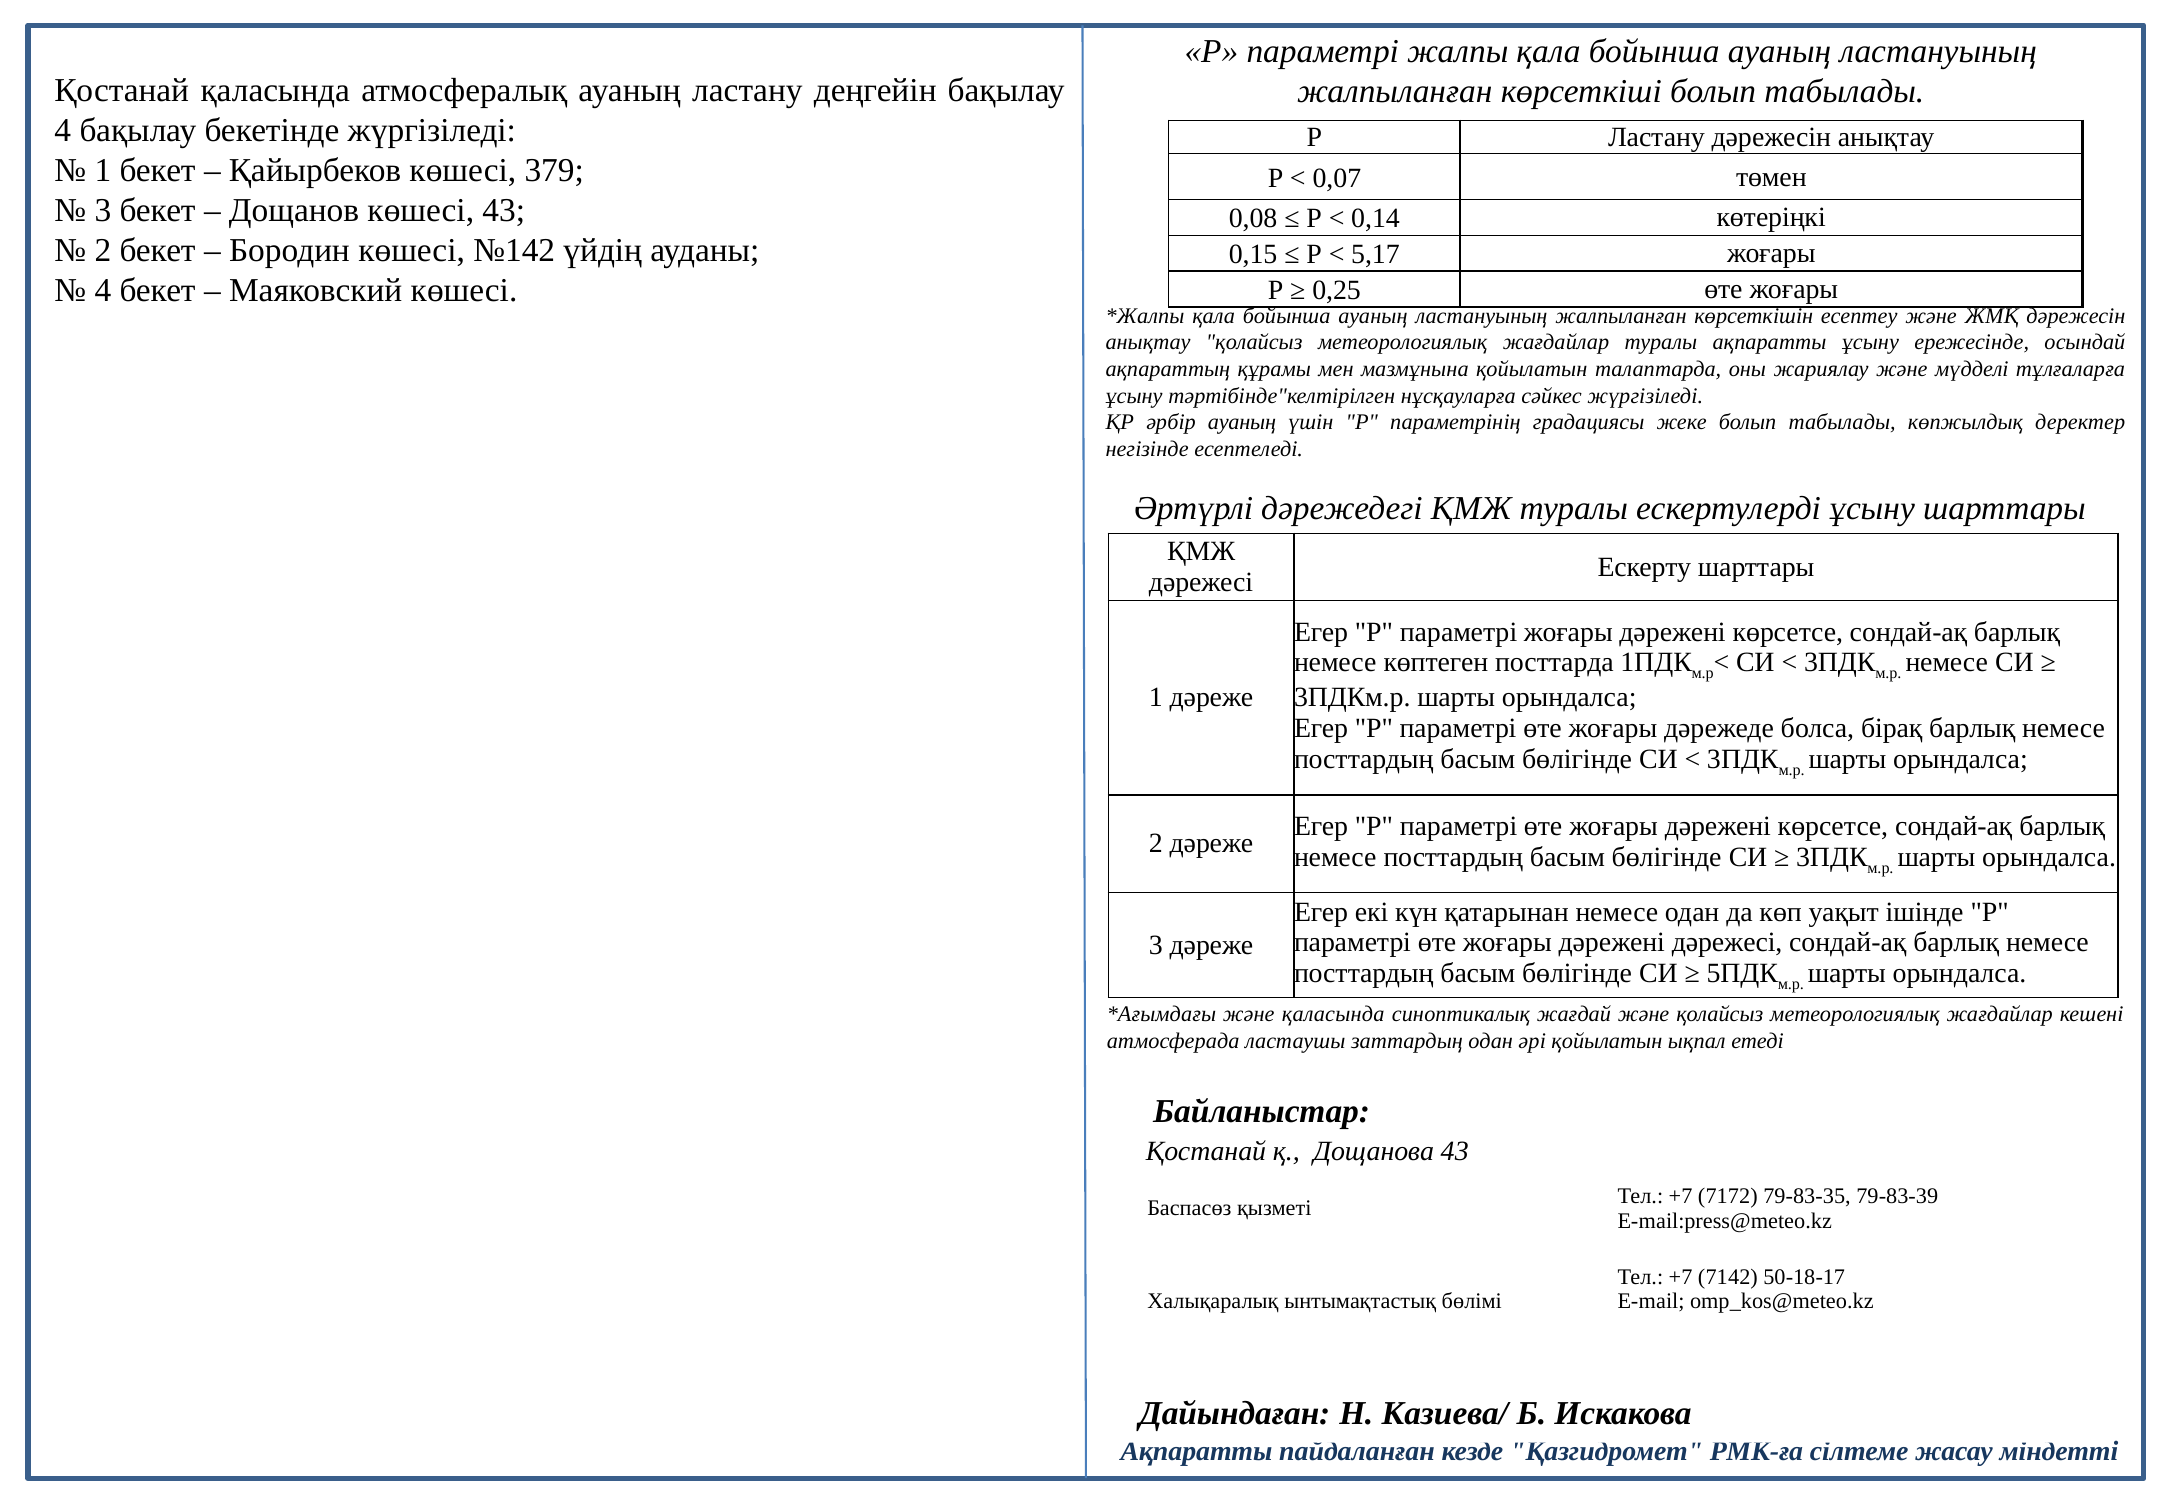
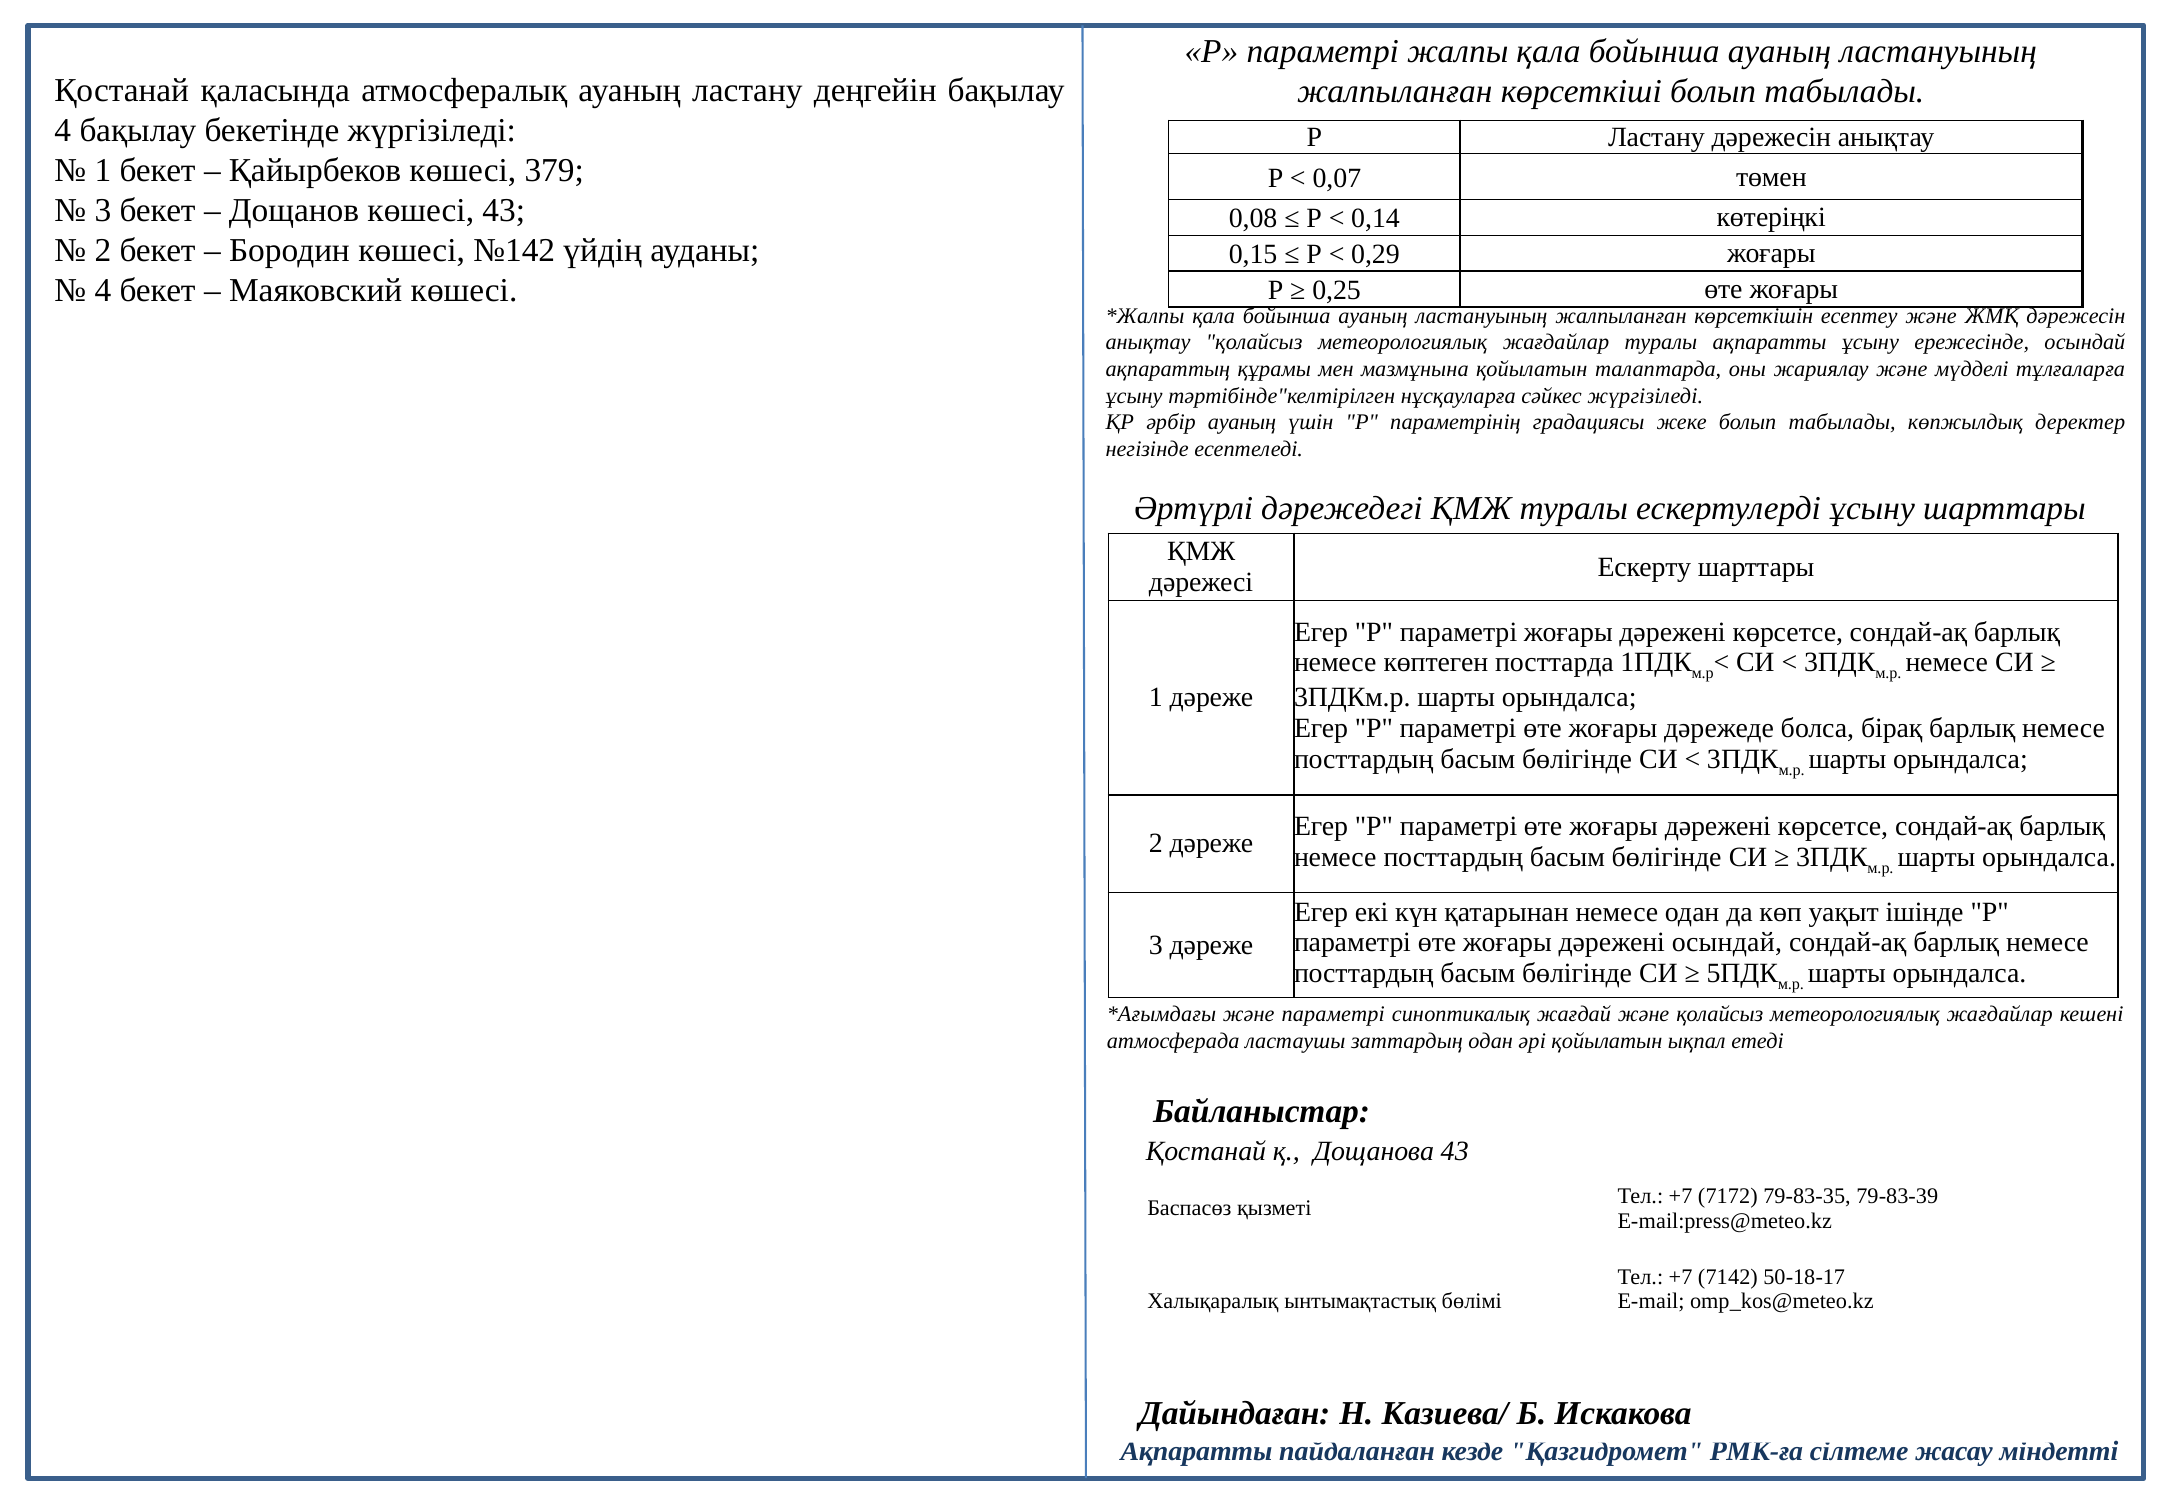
5,17: 5,17 -> 0,29
дәрежені дәрежесі: дәрежесі -> осындай
және қаласында: қаласында -> параметрі
